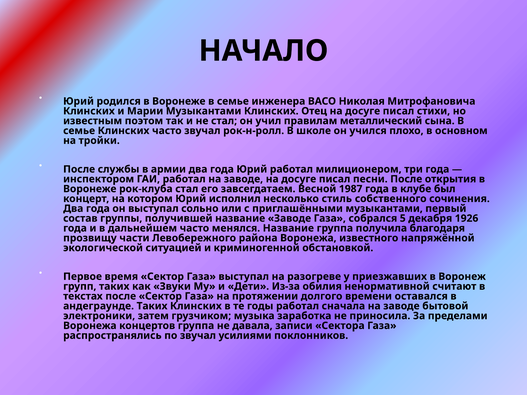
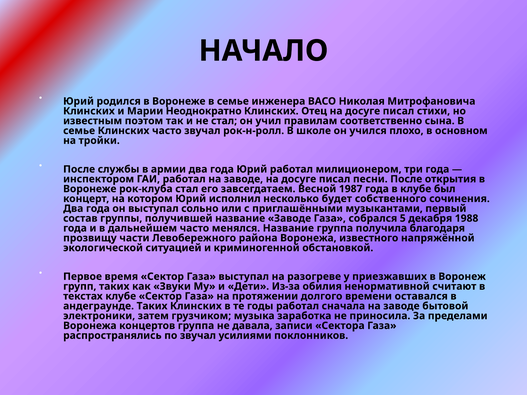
Марии Музыкантами: Музыкантами -> Неоднократно
металлический: металлический -> соответственно
стиль: стиль -> будет
1926: 1926 -> 1988
текстах после: после -> клубе
